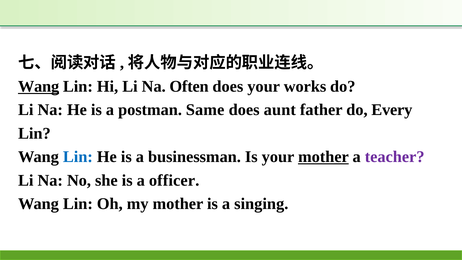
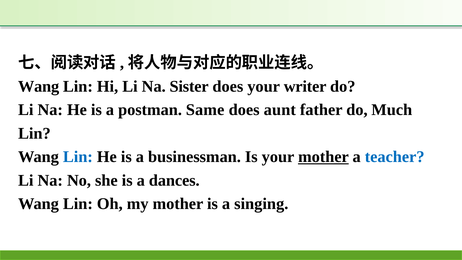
Wang at (39, 86) underline: present -> none
Often: Often -> Sister
works: works -> writer
Every: Every -> Much
teacher colour: purple -> blue
officer: officer -> dances
